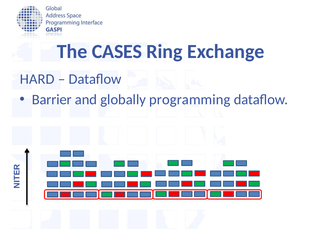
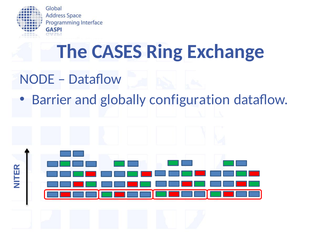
HARD: HARD -> NODE
programming: programming -> configuration
